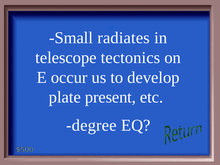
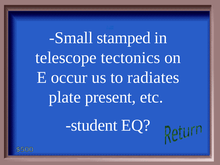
radiates: radiates -> stamped
develop: develop -> radiates
degree: degree -> student
